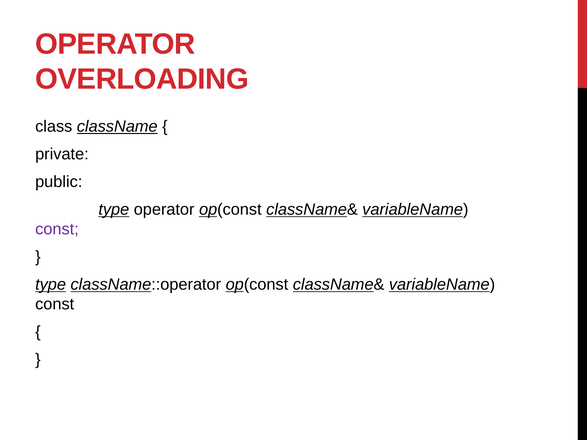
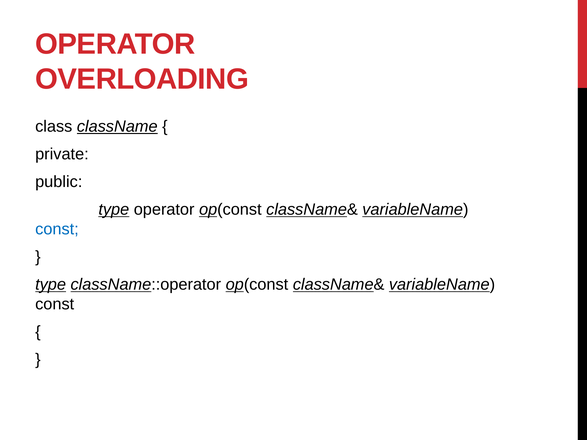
const at (57, 229) colour: purple -> blue
